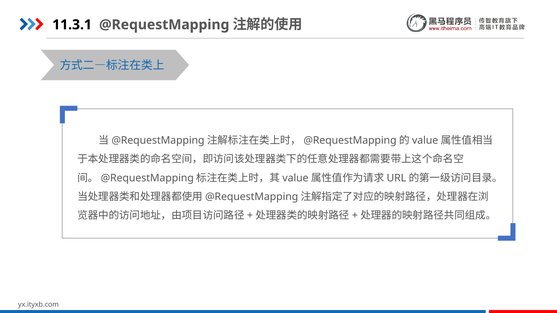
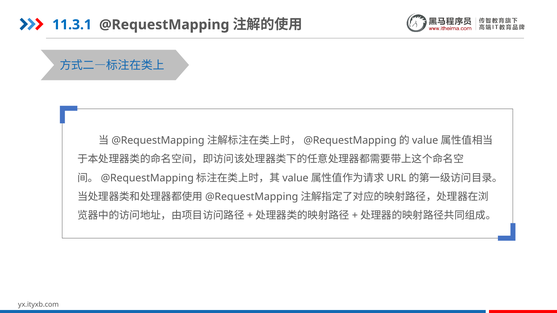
11.3.1 colour: black -> blue
